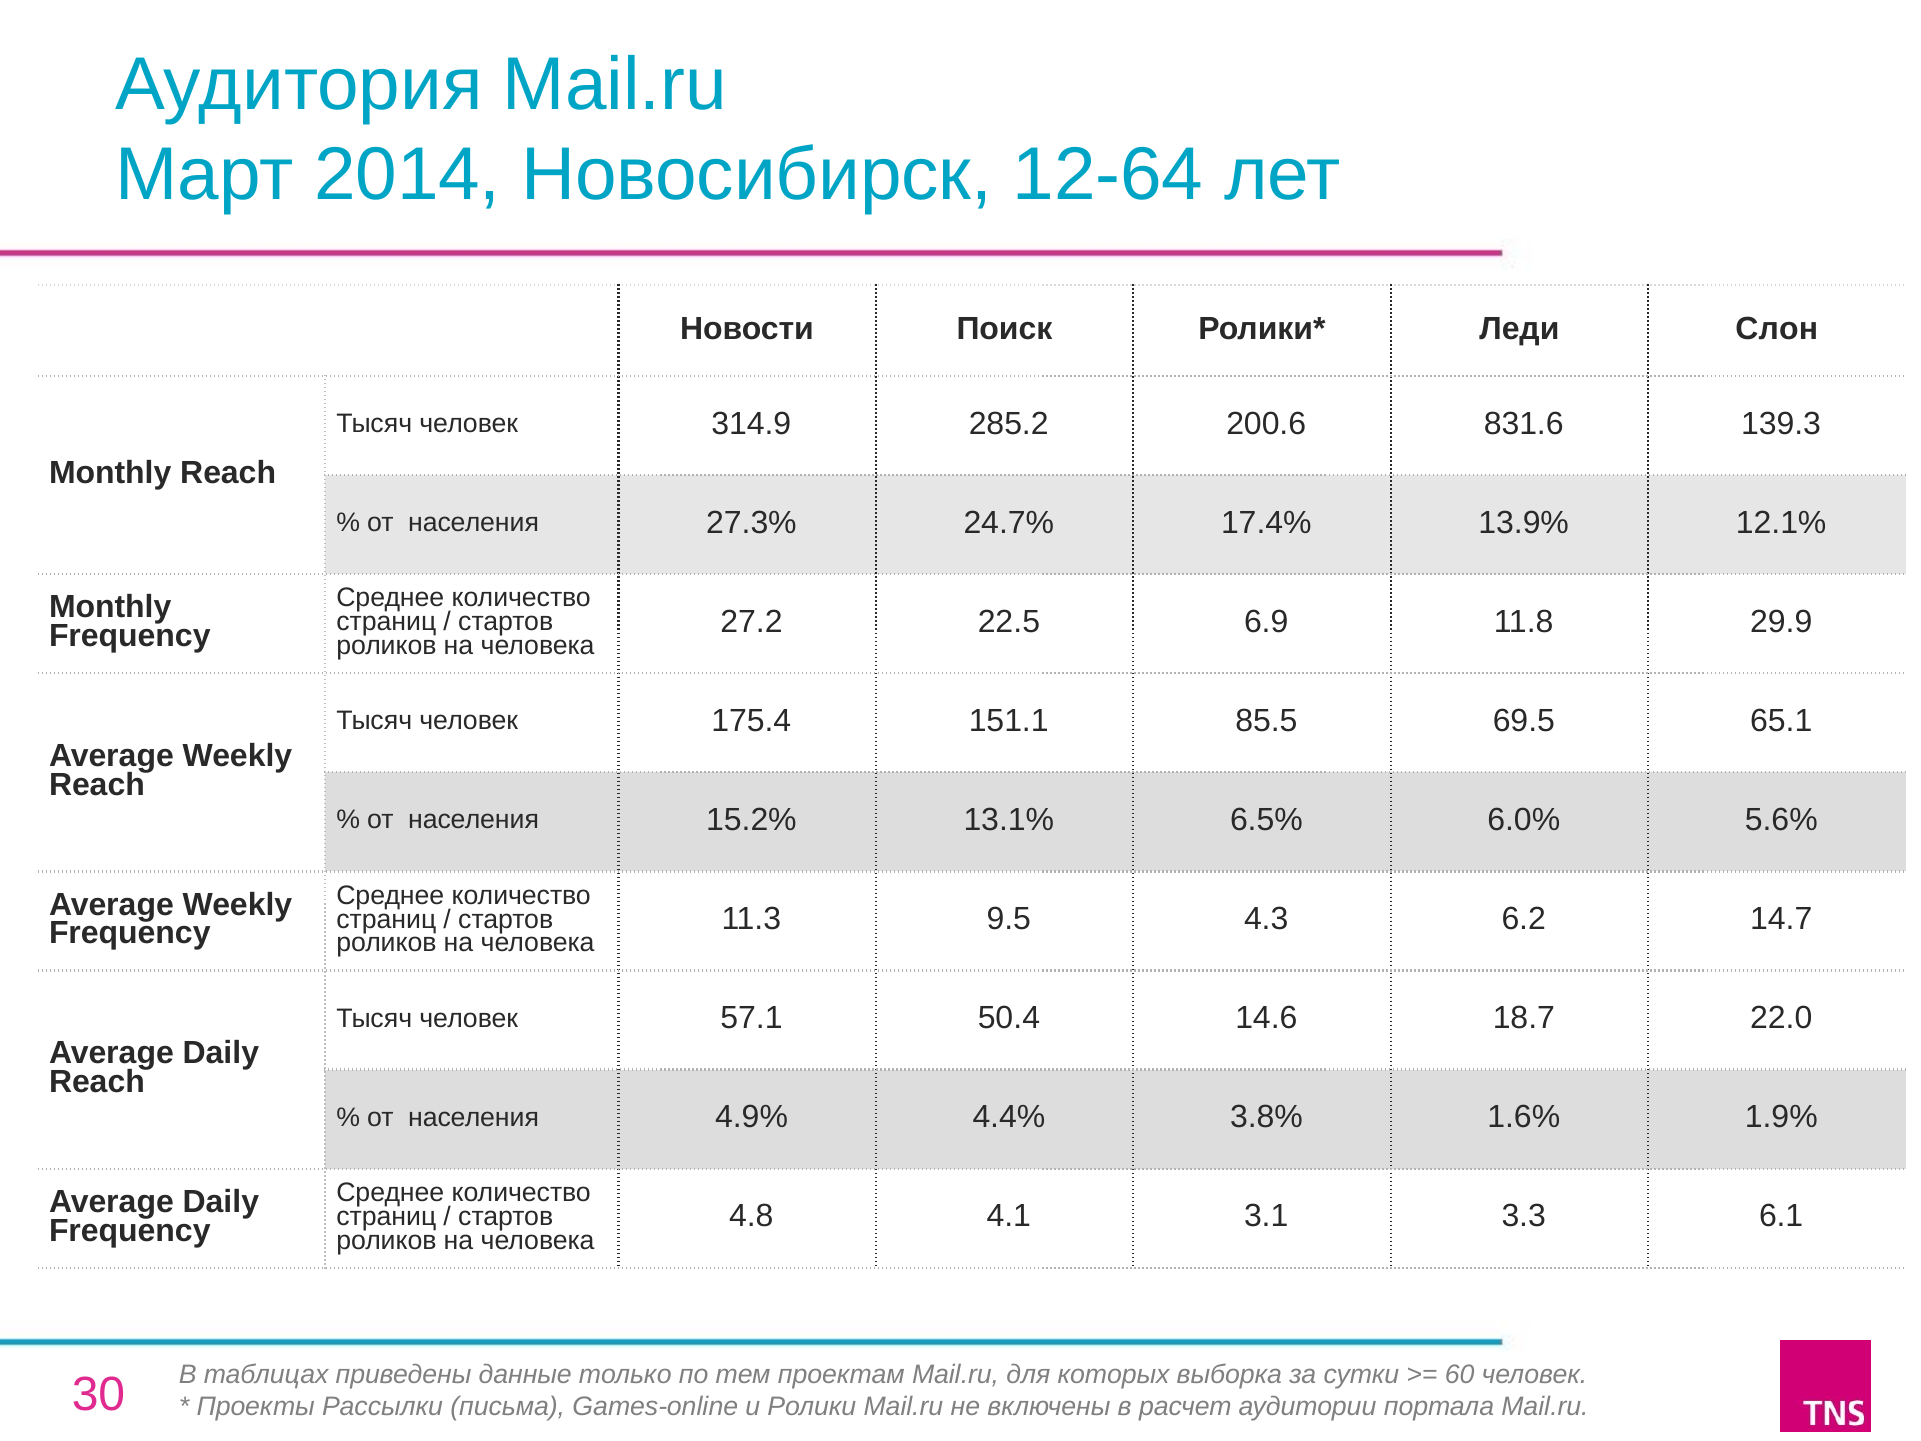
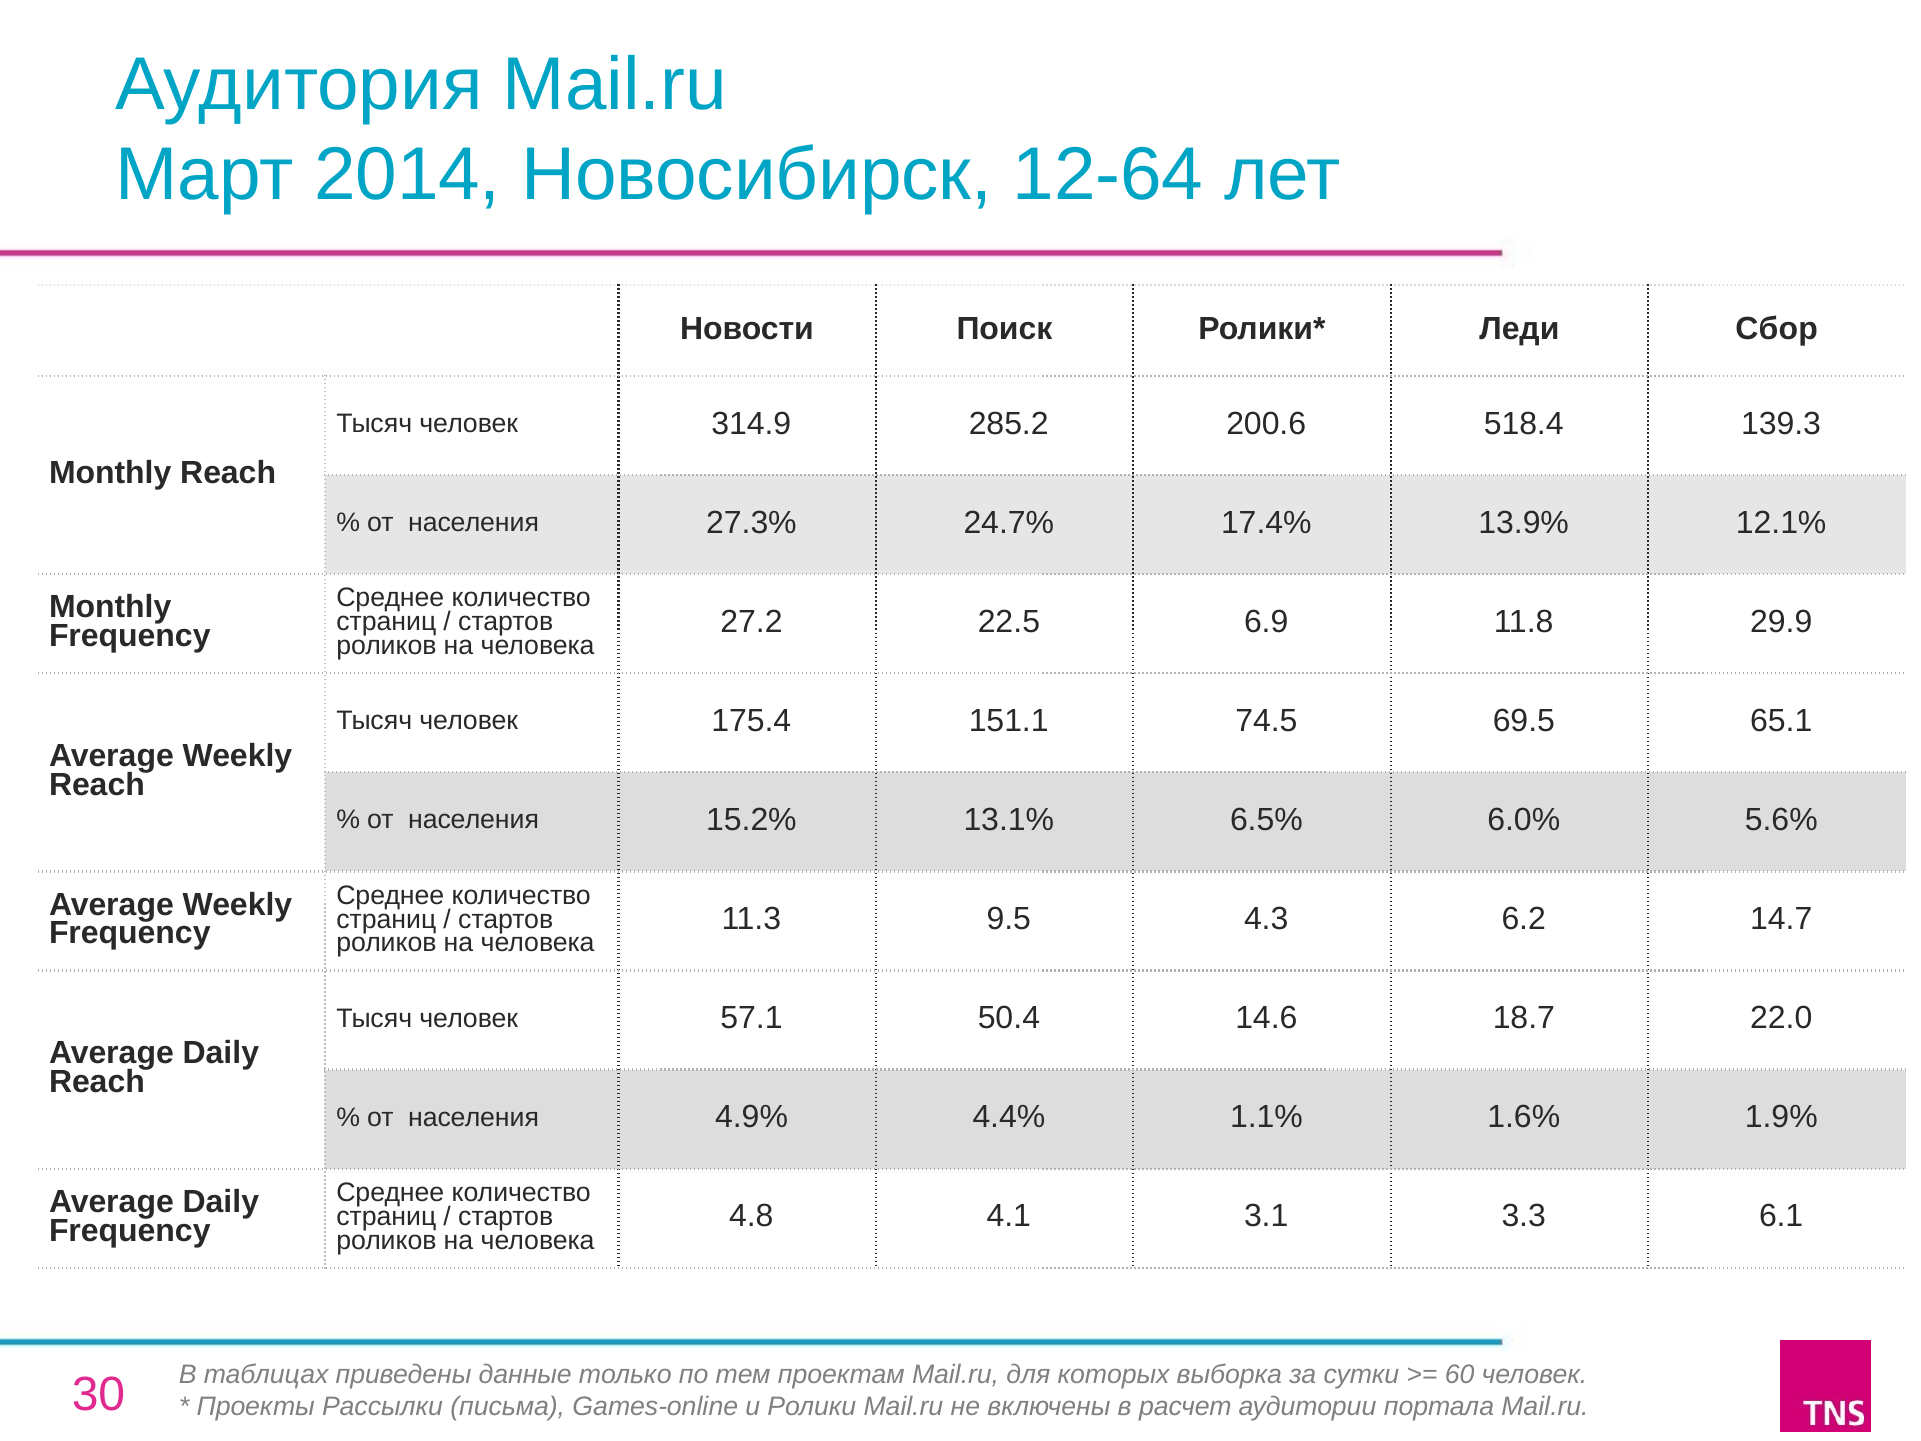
Слон: Слон -> Сбор
831.6: 831.6 -> 518.4
85.5: 85.5 -> 74.5
3.8%: 3.8% -> 1.1%
